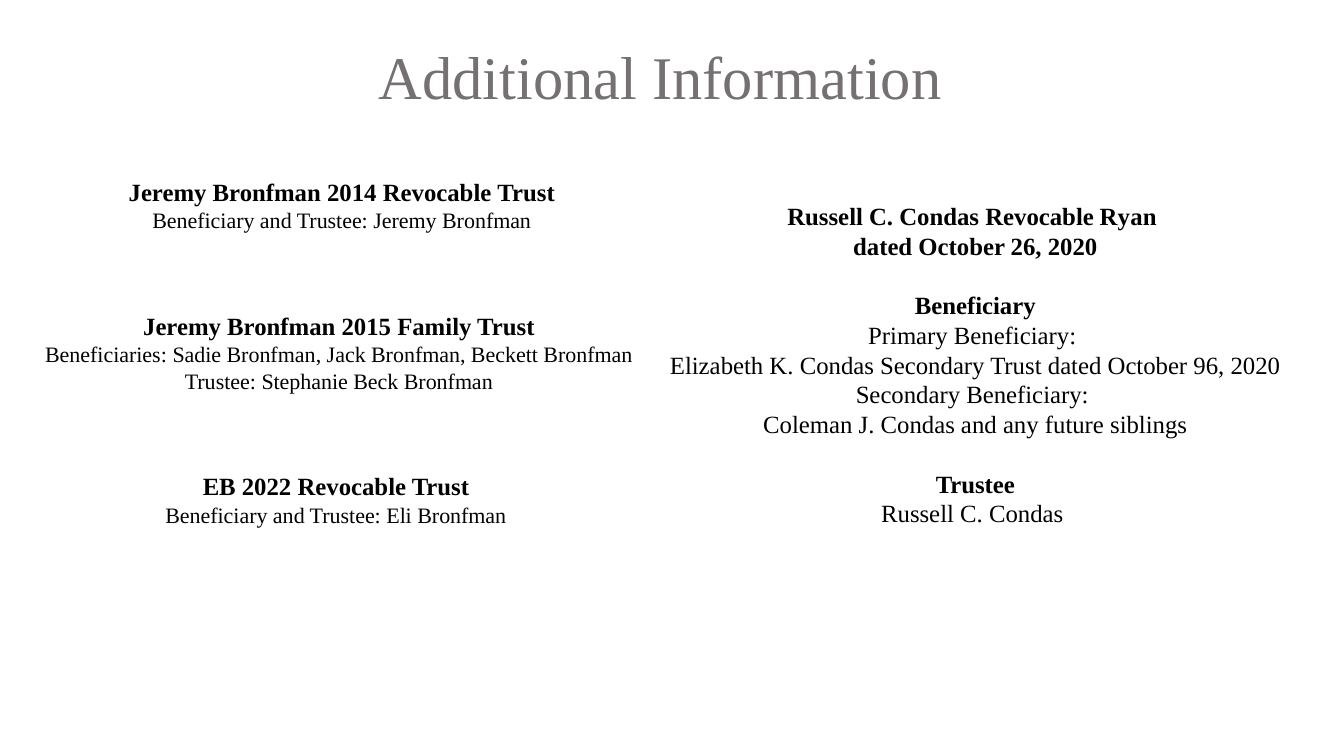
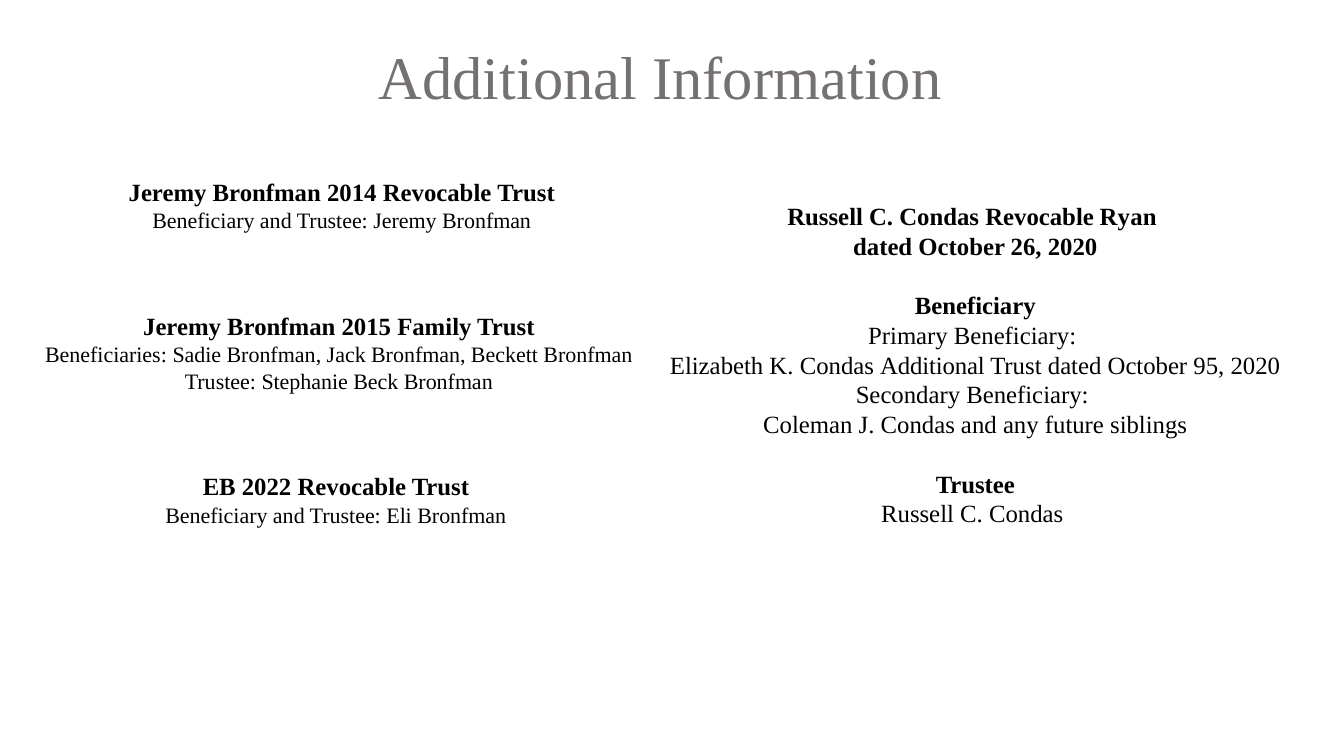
Condas Secondary: Secondary -> Additional
96: 96 -> 95
